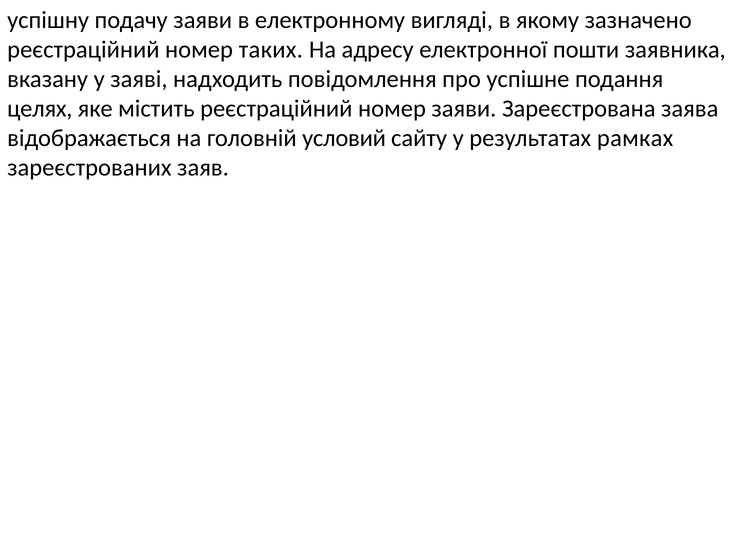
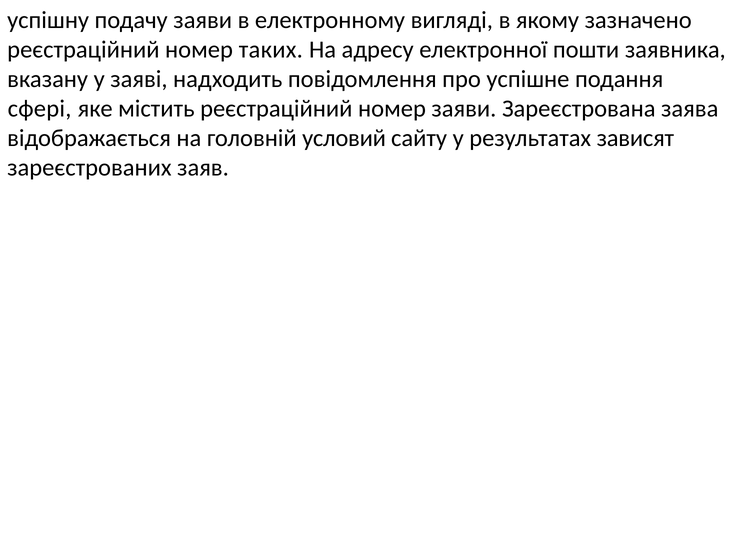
целях: целях -> сфері
рамках: рамках -> зависят
